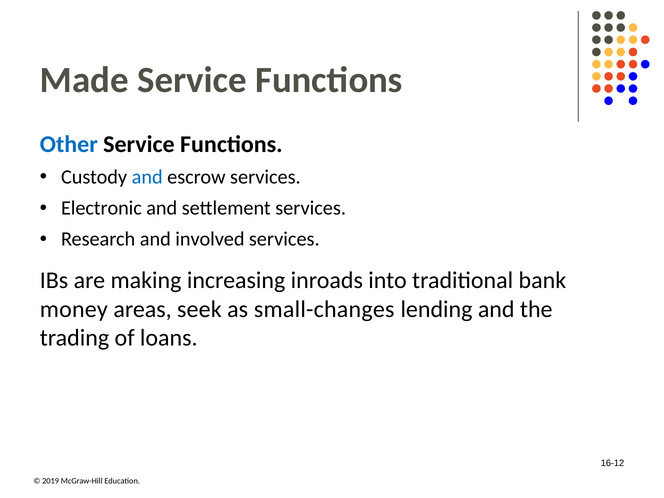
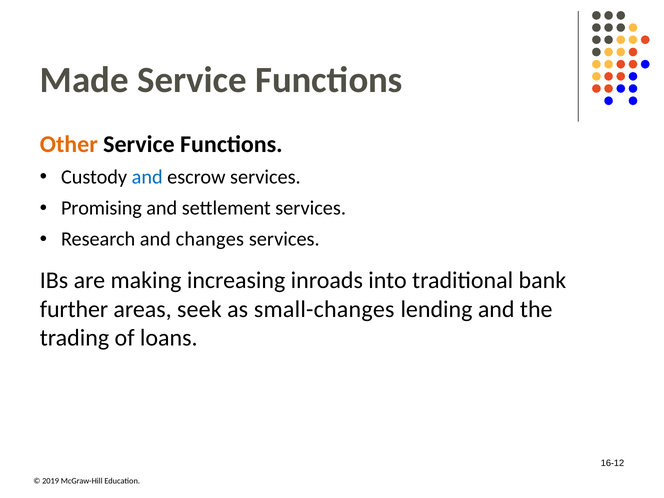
Other colour: blue -> orange
Electronic: Electronic -> Promising
involved: involved -> changes
money: money -> further
